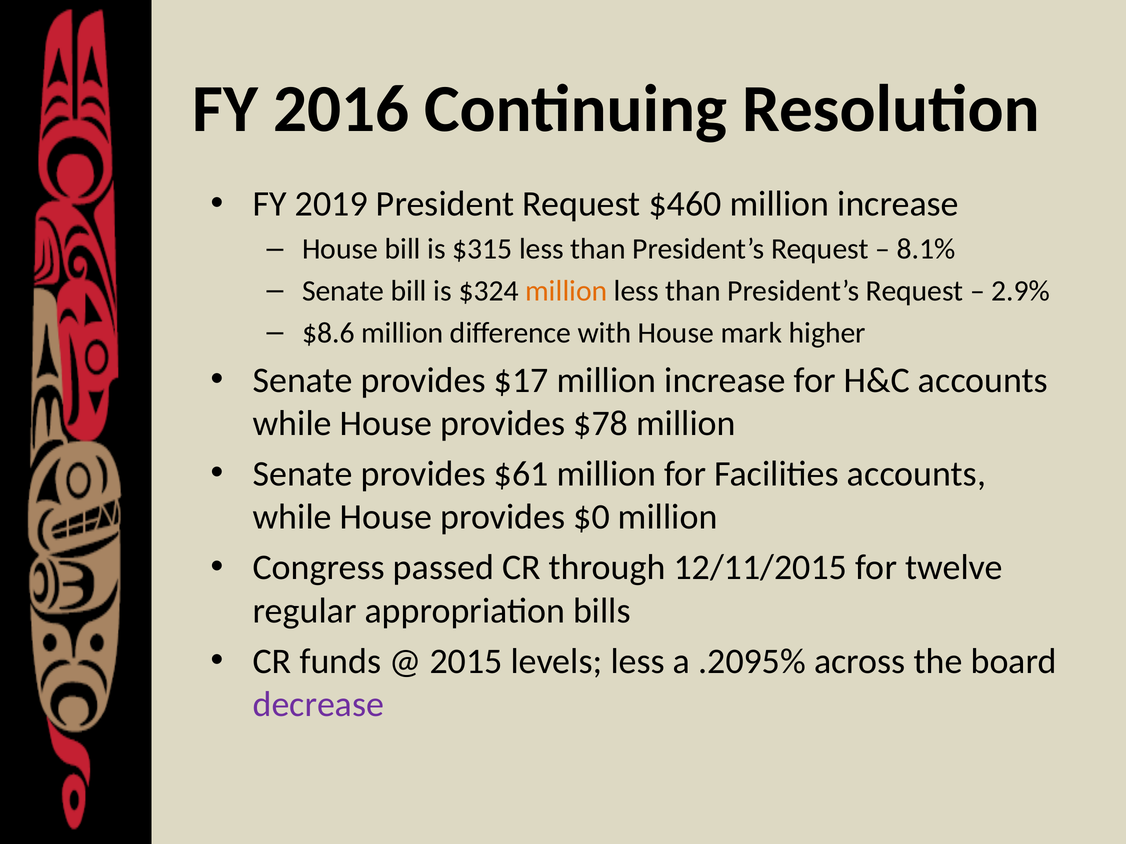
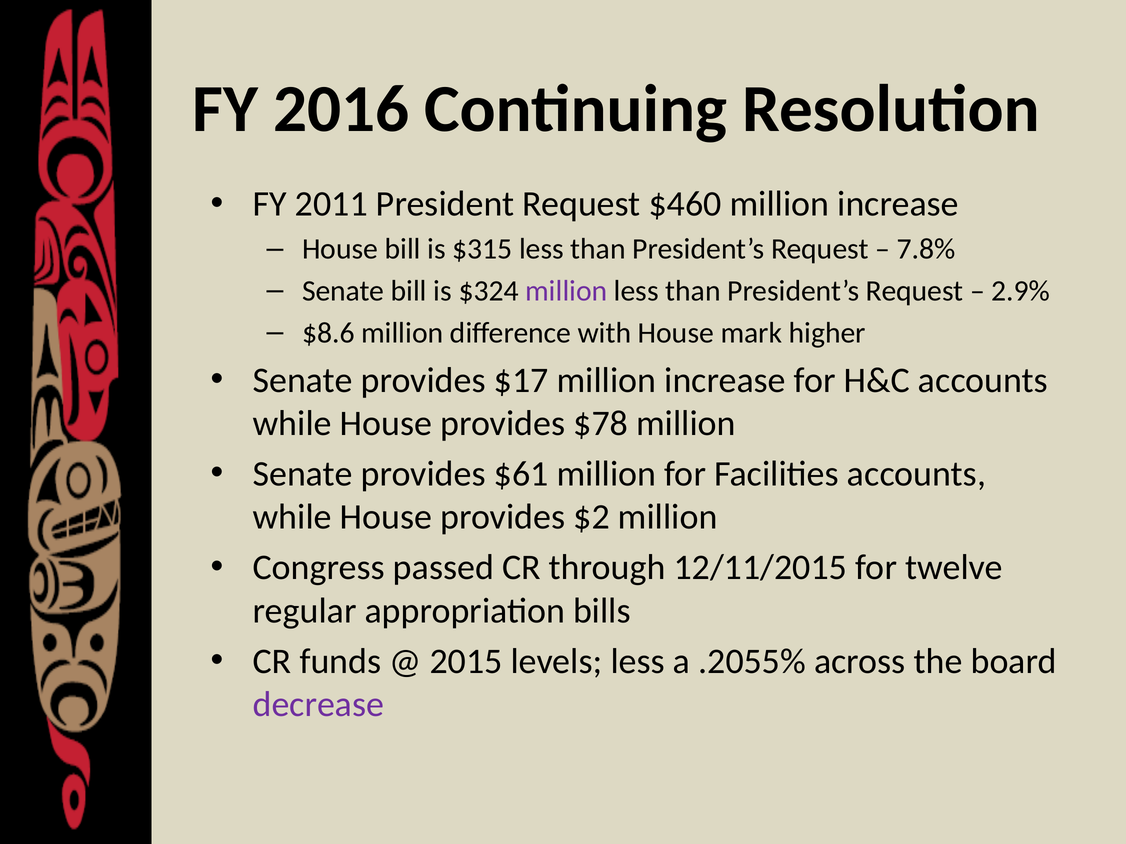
2019: 2019 -> 2011
8.1%: 8.1% -> 7.8%
million at (566, 291) colour: orange -> purple
$0: $0 -> $2
.2095%: .2095% -> .2055%
